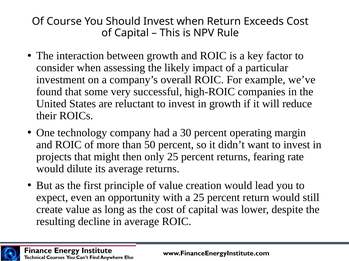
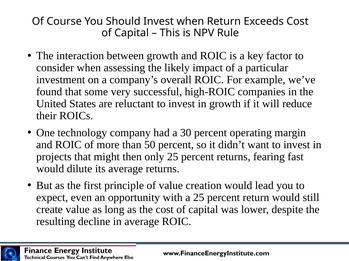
rate: rate -> fast
